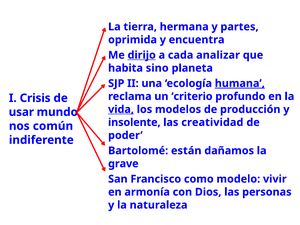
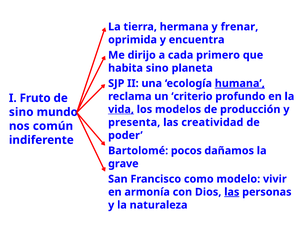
partes: partes -> frenar
dirijo underline: present -> none
analizar: analizar -> primero
Crisis: Crisis -> Fruto
usar at (21, 112): usar -> sino
insolente: insolente -> presenta
están: están -> pocos
las at (232, 192) underline: none -> present
